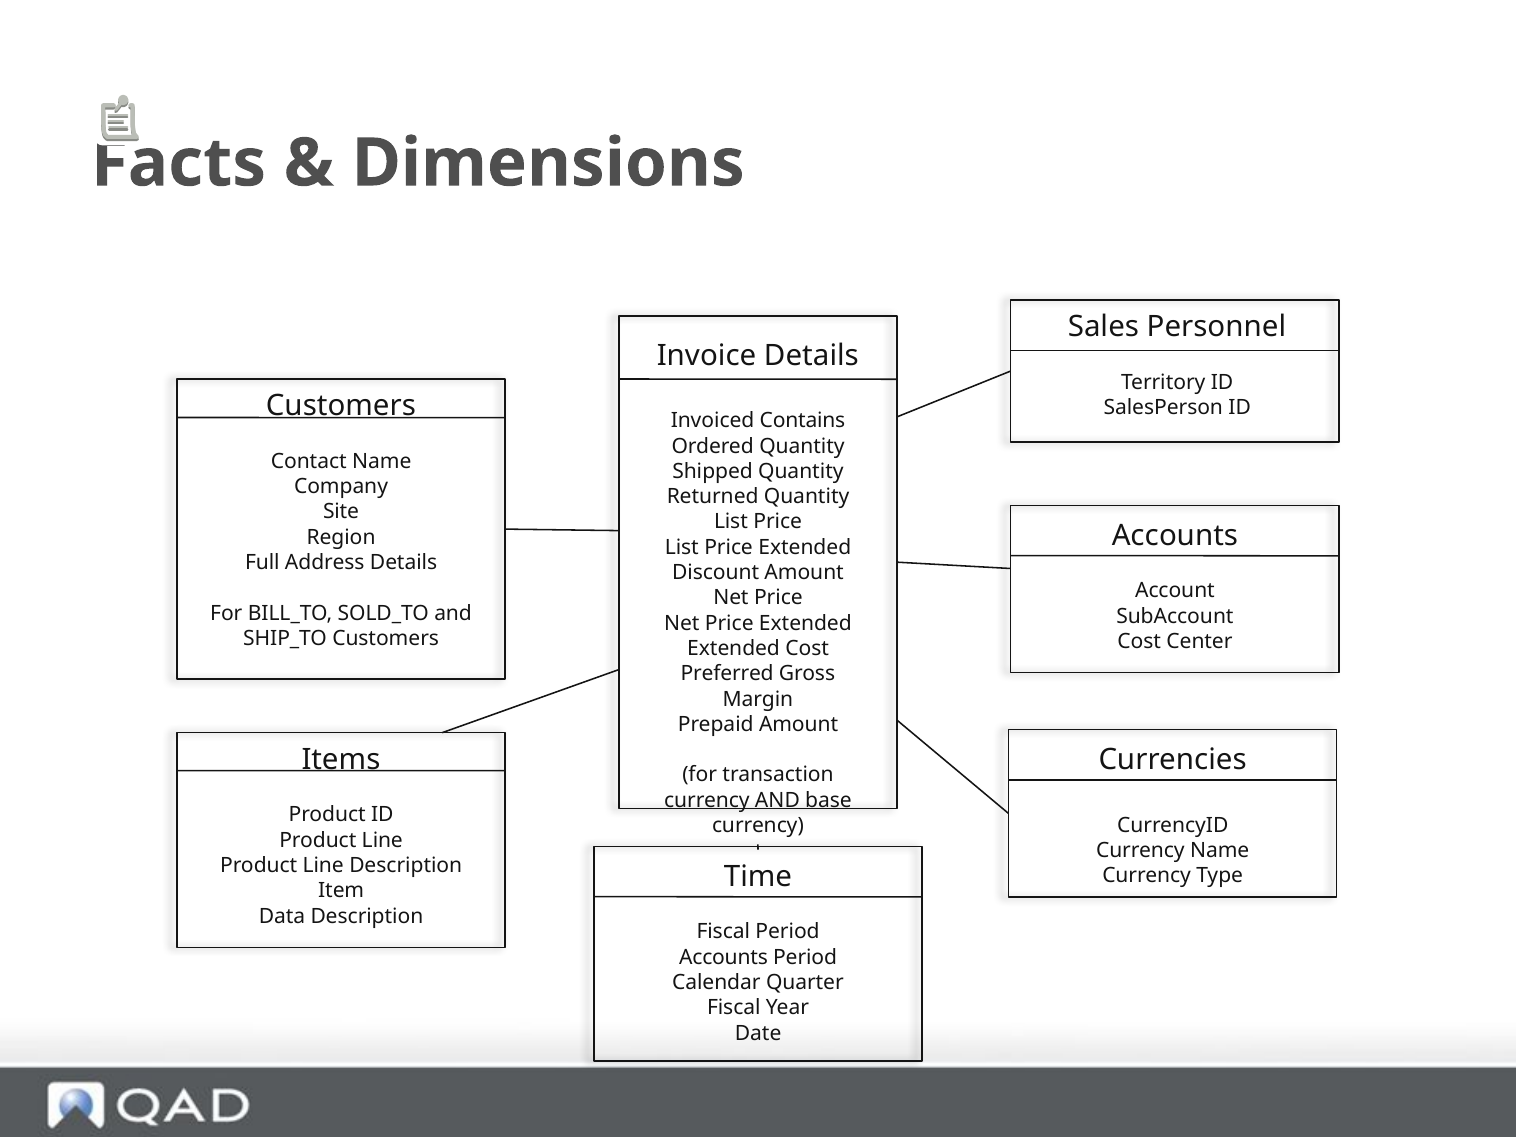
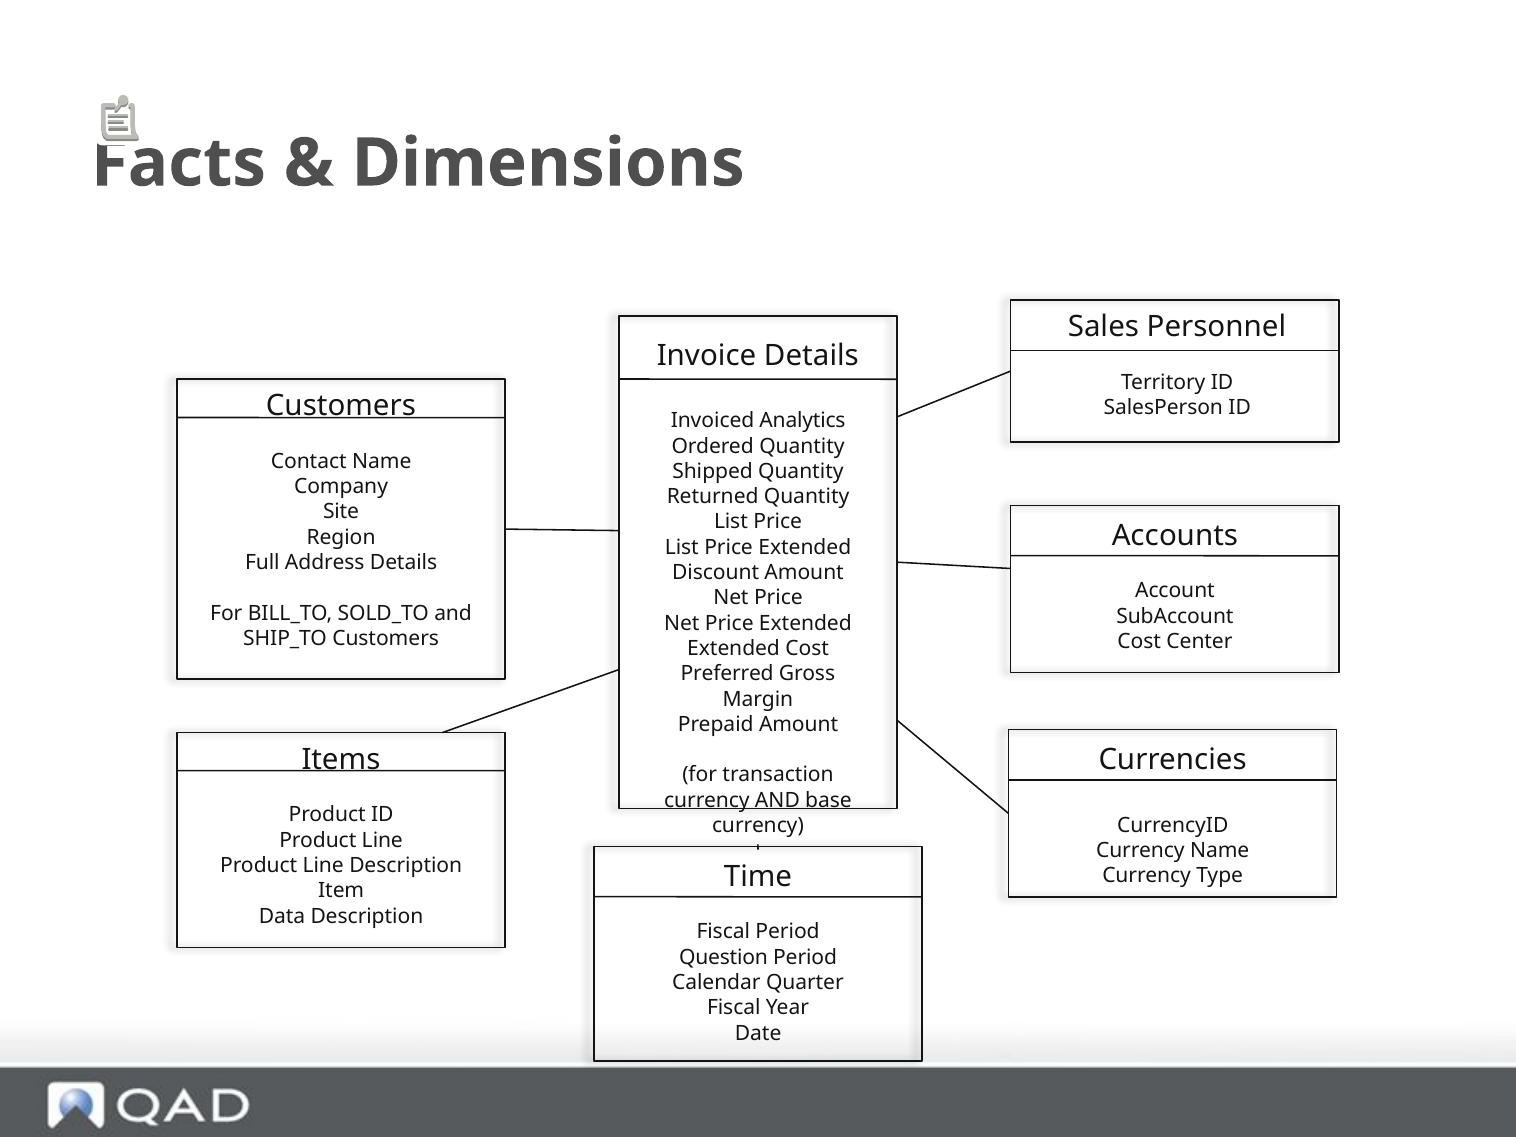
Contains: Contains -> Analytics
Accounts at (723, 957): Accounts -> Question
